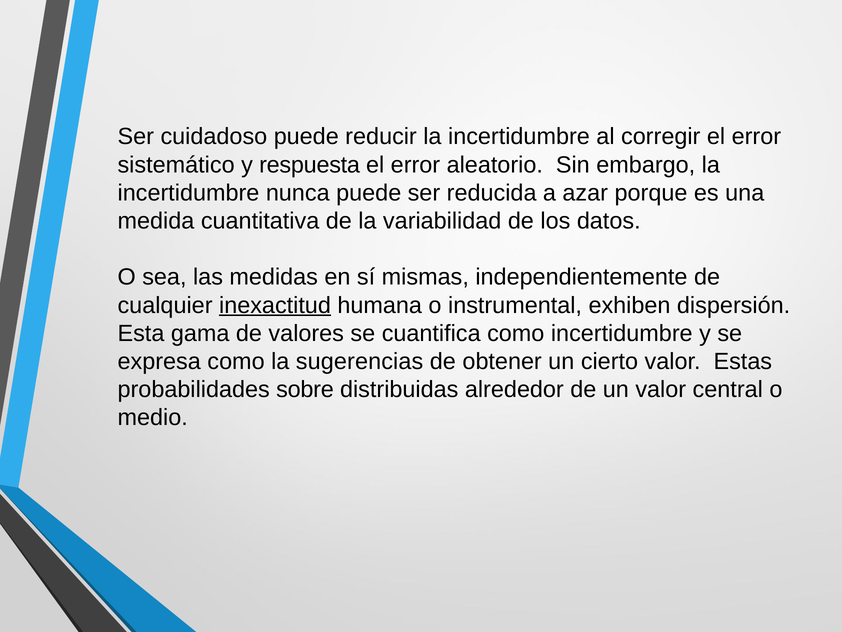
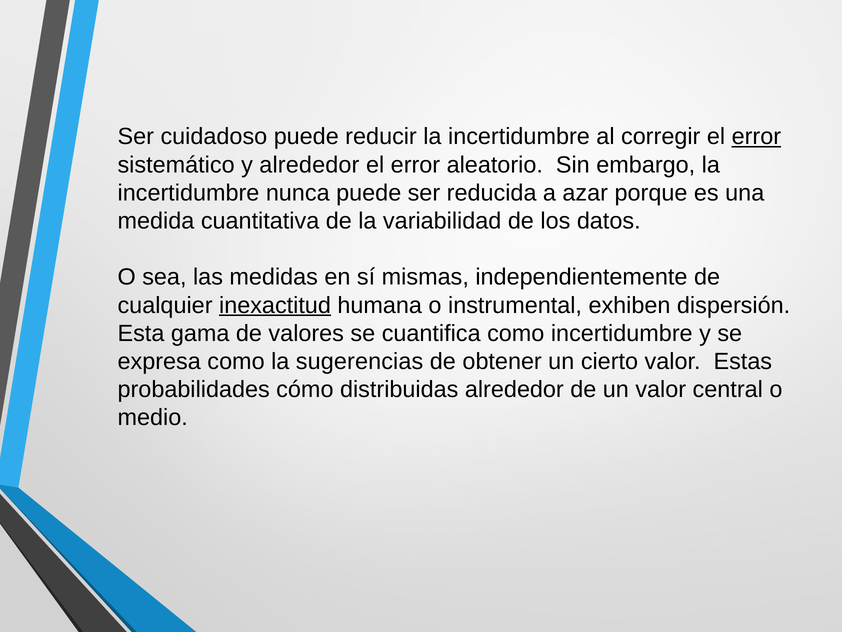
error at (756, 137) underline: none -> present
y respuesta: respuesta -> alrededor
sobre: sobre -> cómo
